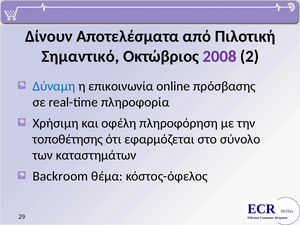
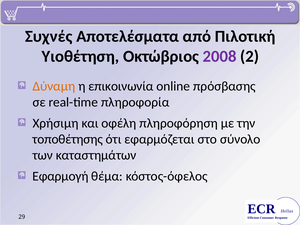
Δίνουν: Δίνουν -> Συχνές
Σημαντικό: Σημαντικό -> Υιοθέτηση
Δύναμη colour: blue -> orange
Backroom: Backroom -> Εφαρμογή
